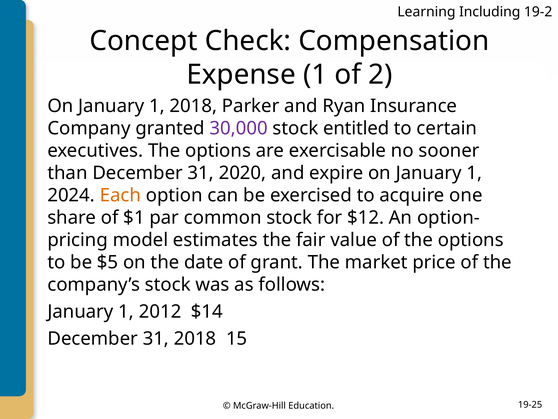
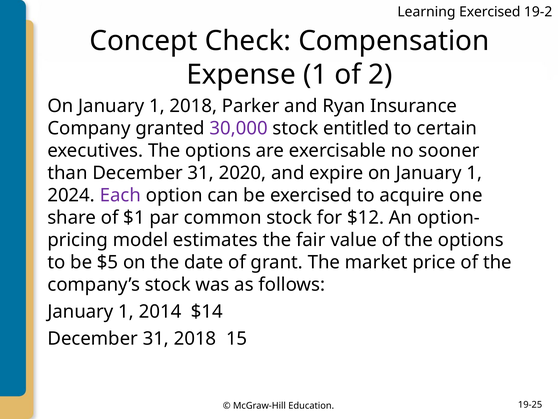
Learning Including: Including -> Exercised
Each colour: orange -> purple
2012: 2012 -> 2014
